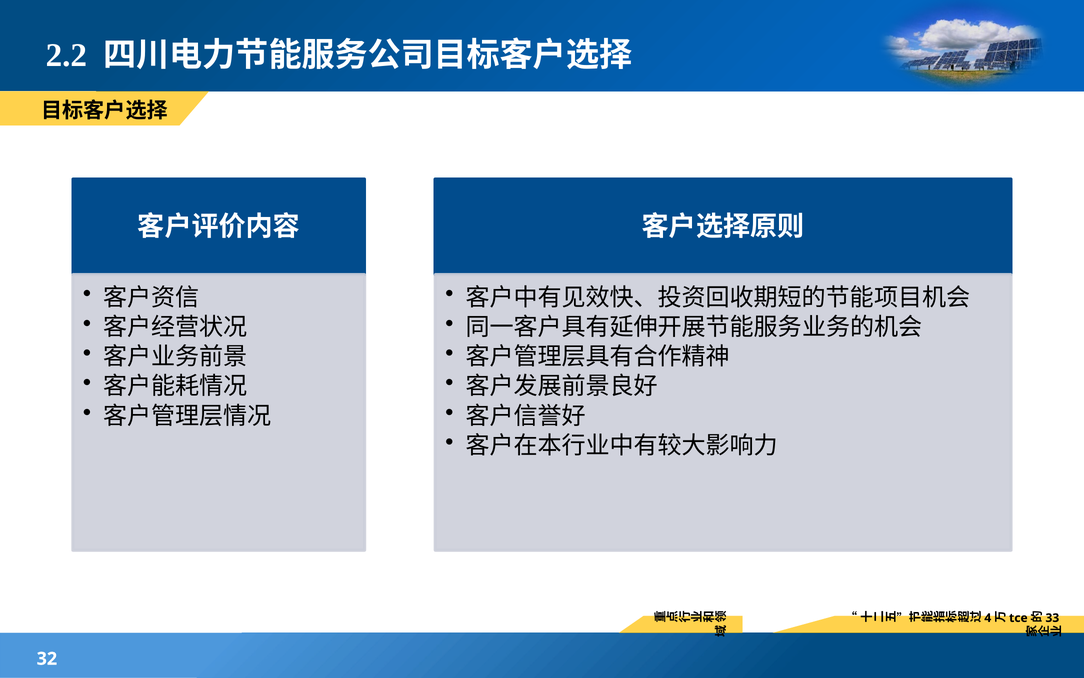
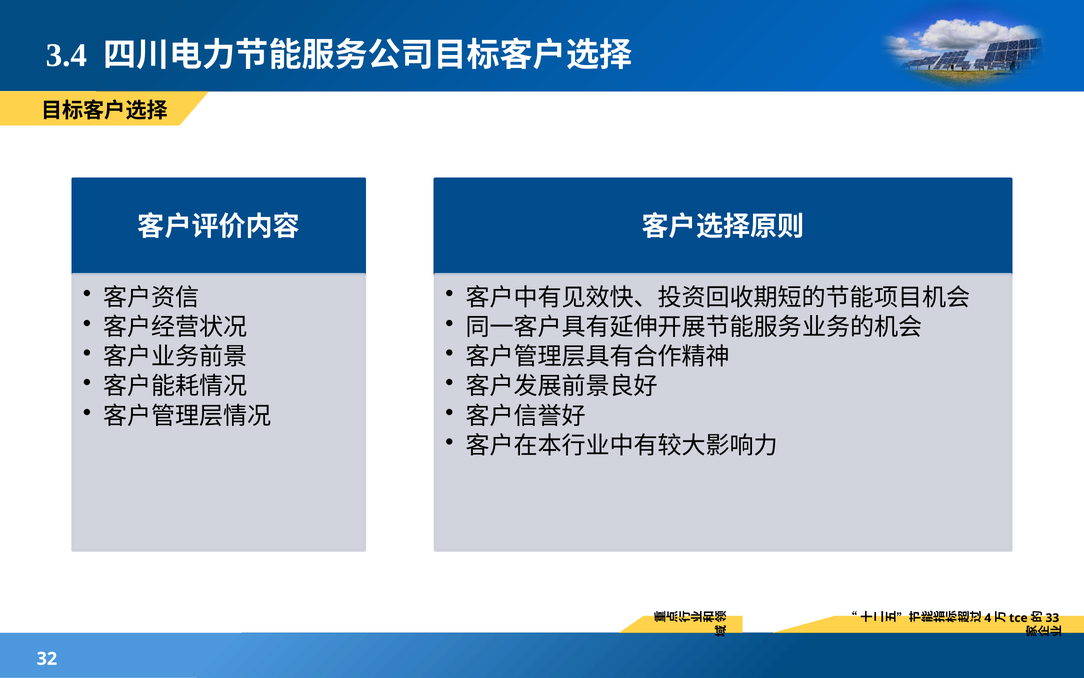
2.2: 2.2 -> 3.4
